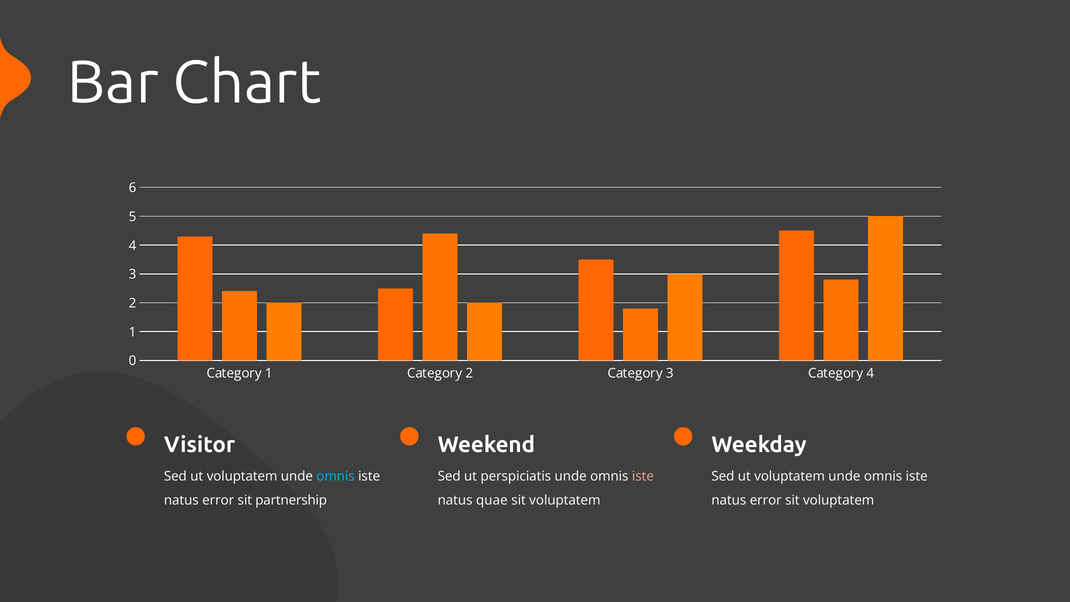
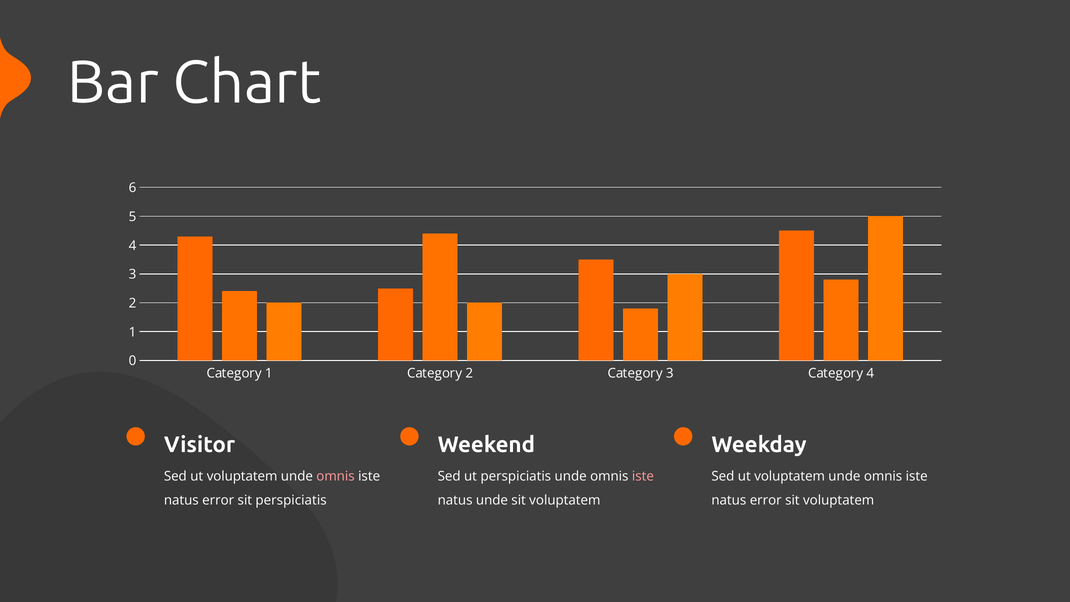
omnis at (336, 476) colour: light blue -> pink
sit partnership: partnership -> perspiciatis
natus quae: quae -> unde
